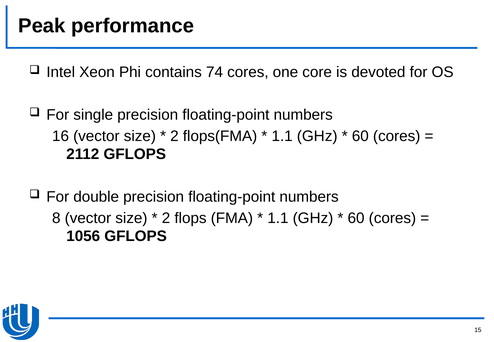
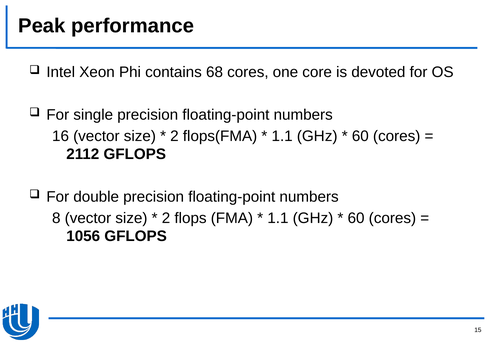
74: 74 -> 68
